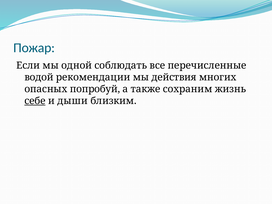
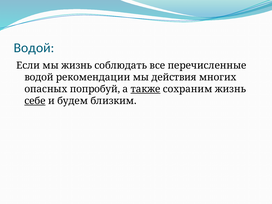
Пожар at (34, 48): Пожар -> Водой
мы одной: одной -> жизнь
также underline: none -> present
дыши: дыши -> будем
